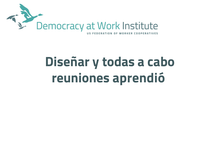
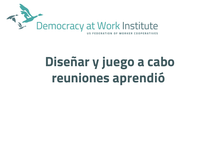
todas: todas -> juego
